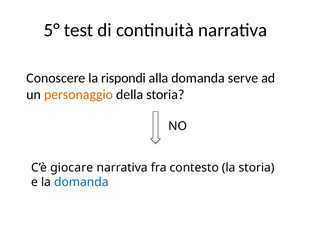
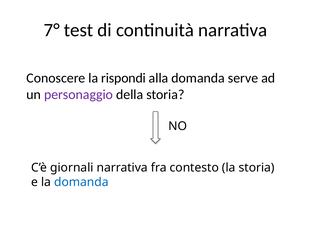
5°: 5° -> 7°
personaggio colour: orange -> purple
giocare: giocare -> giornali
